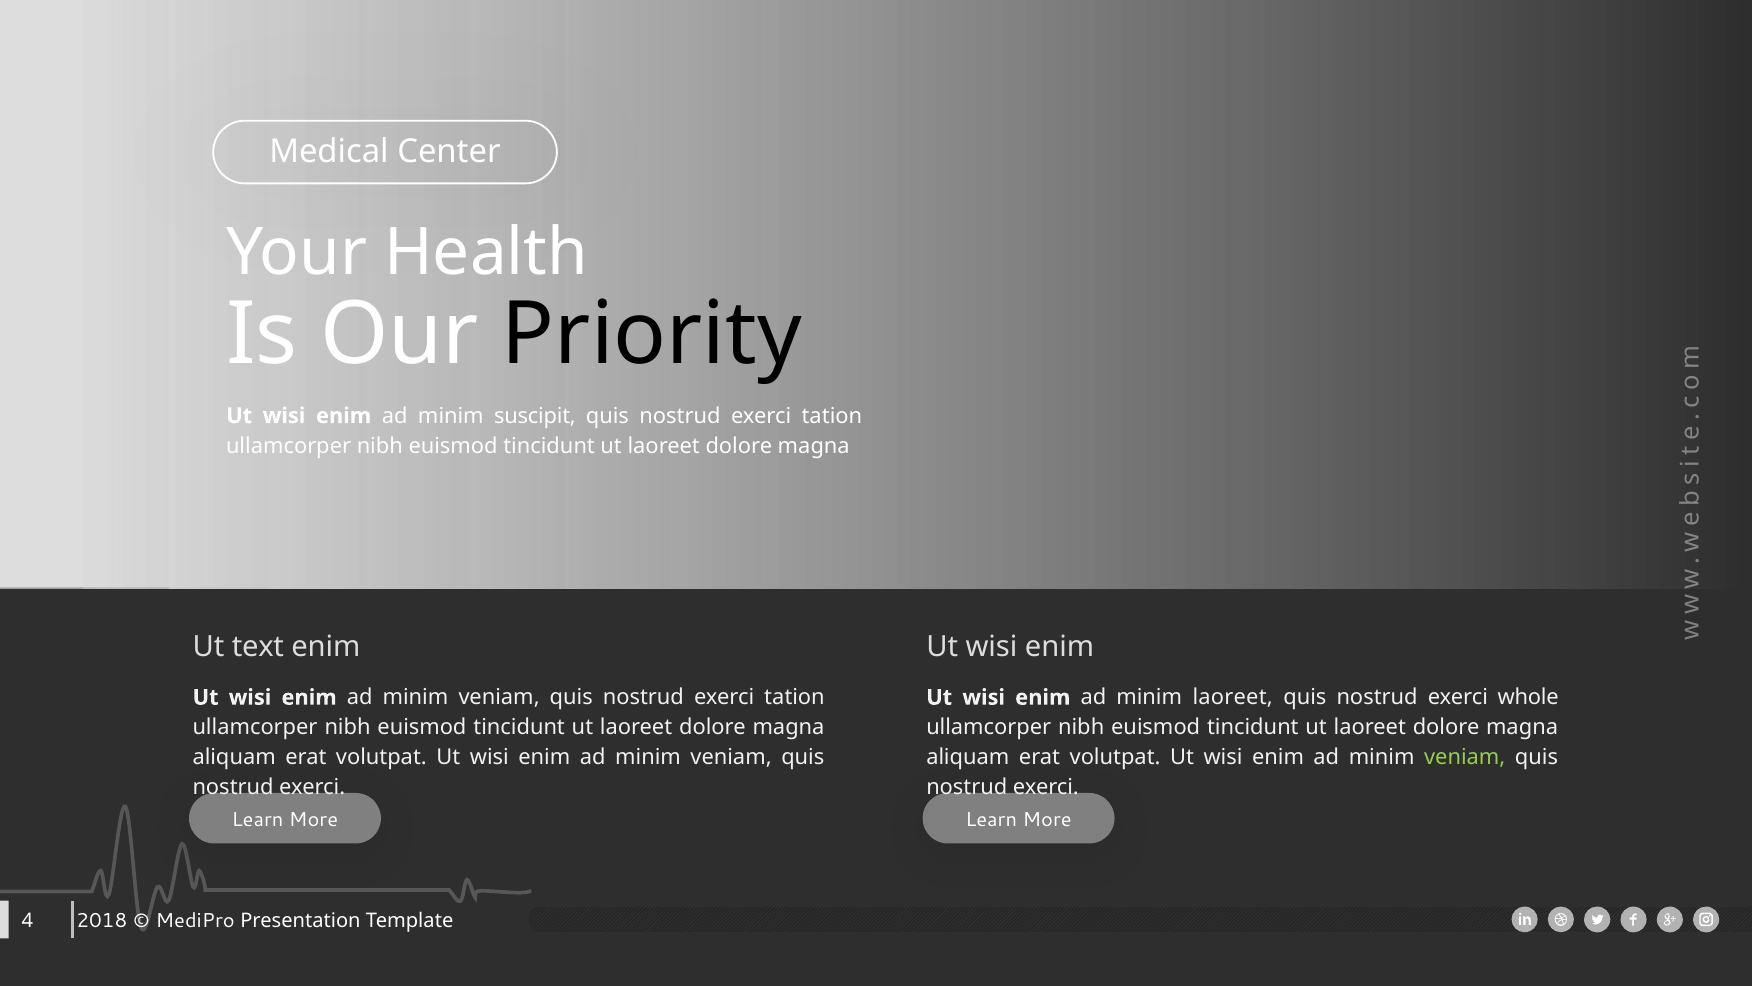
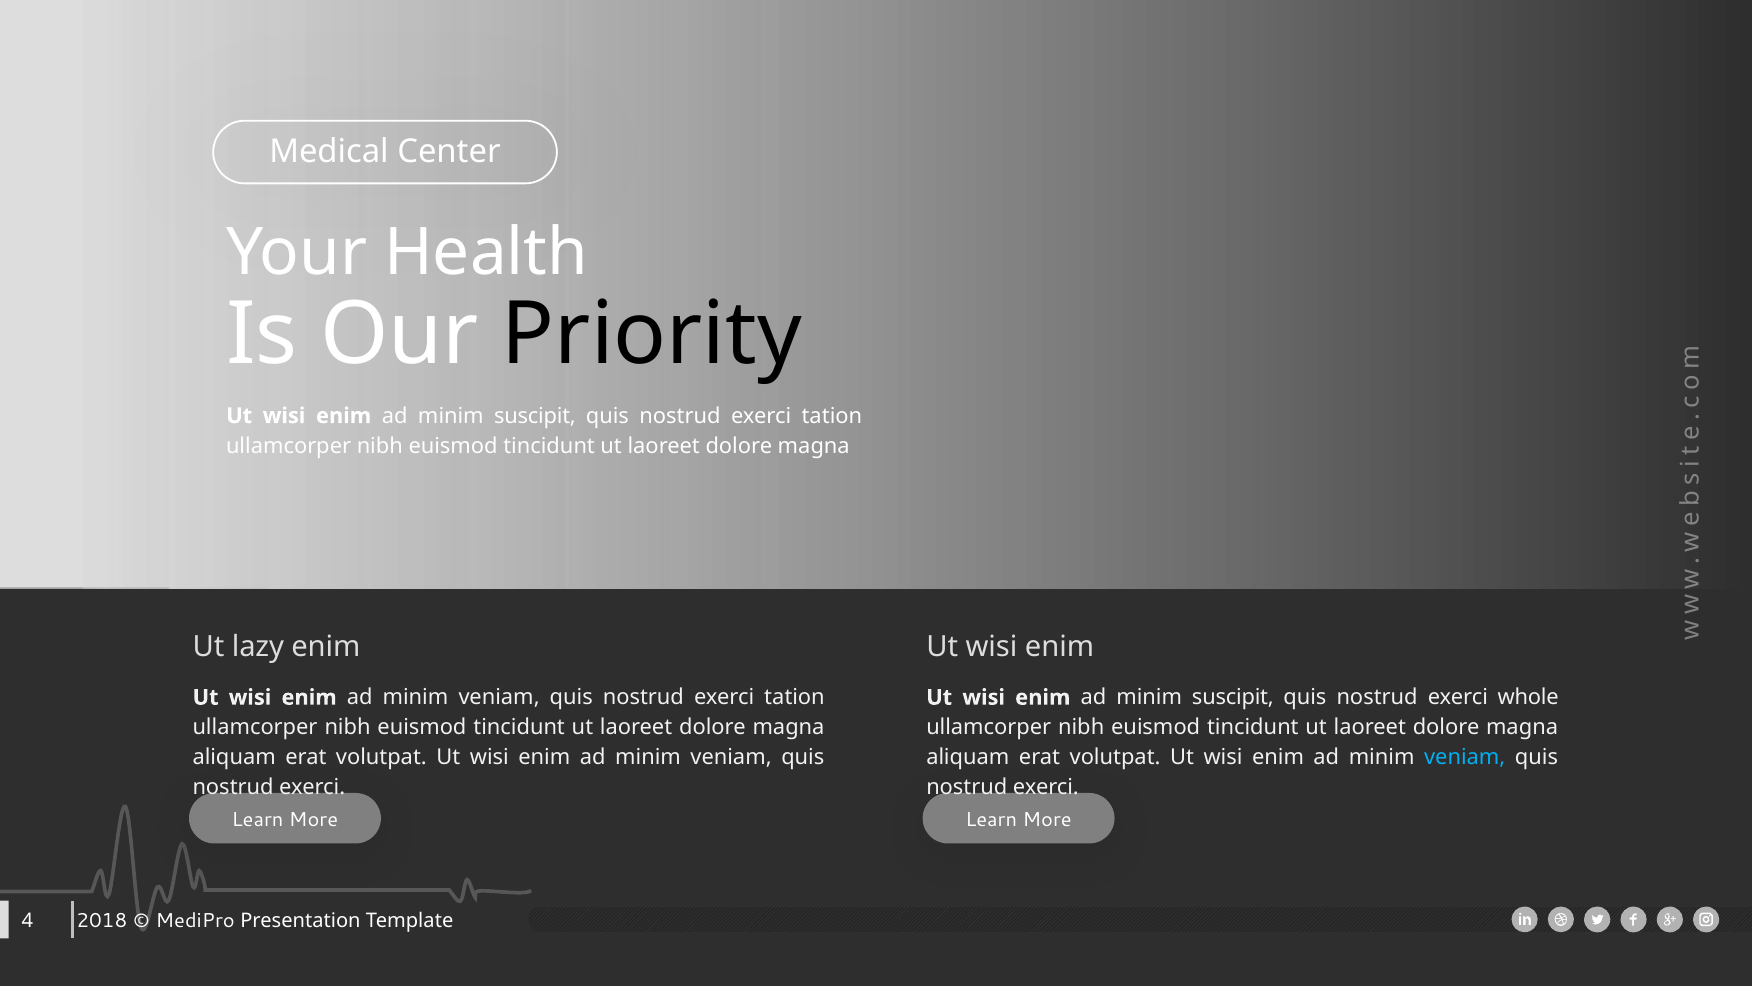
text: text -> lazy
laoreet at (1233, 697): laoreet -> suscipit
veniam at (1465, 757) colour: light green -> light blue
